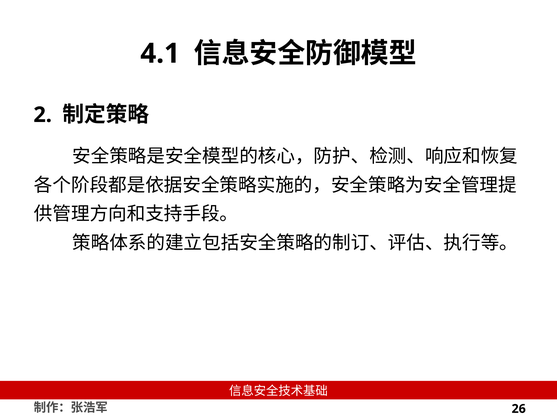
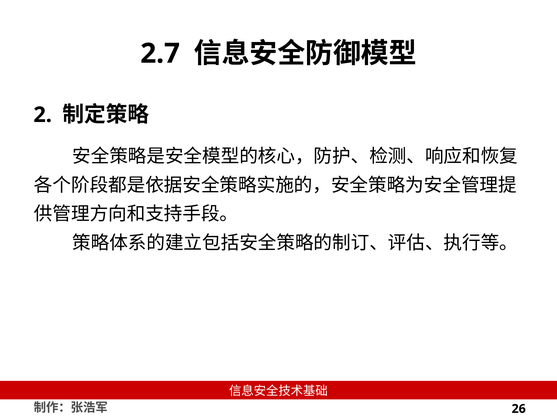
4.1: 4.1 -> 2.7
